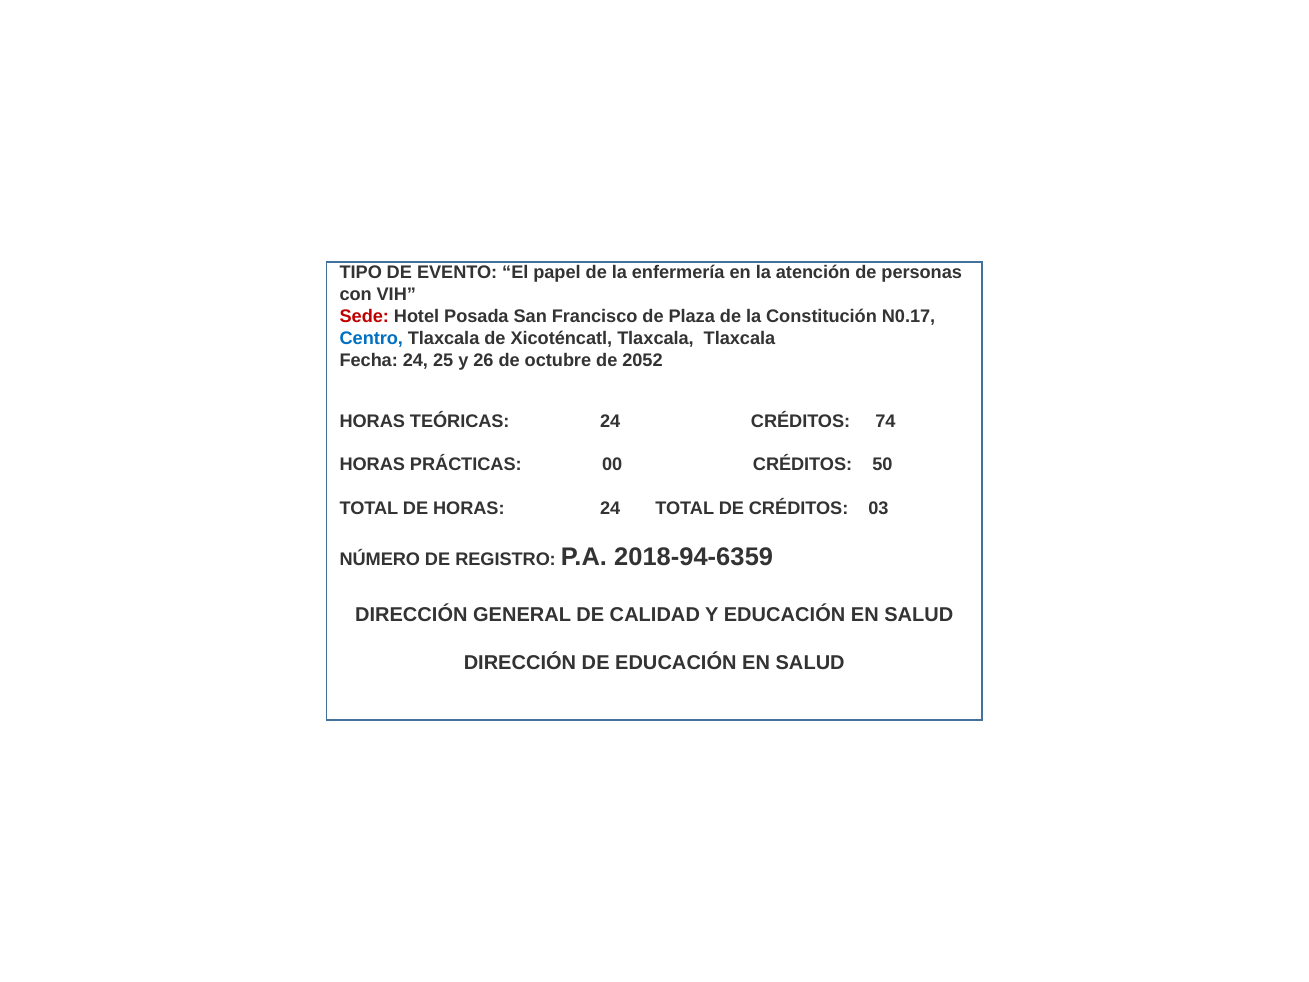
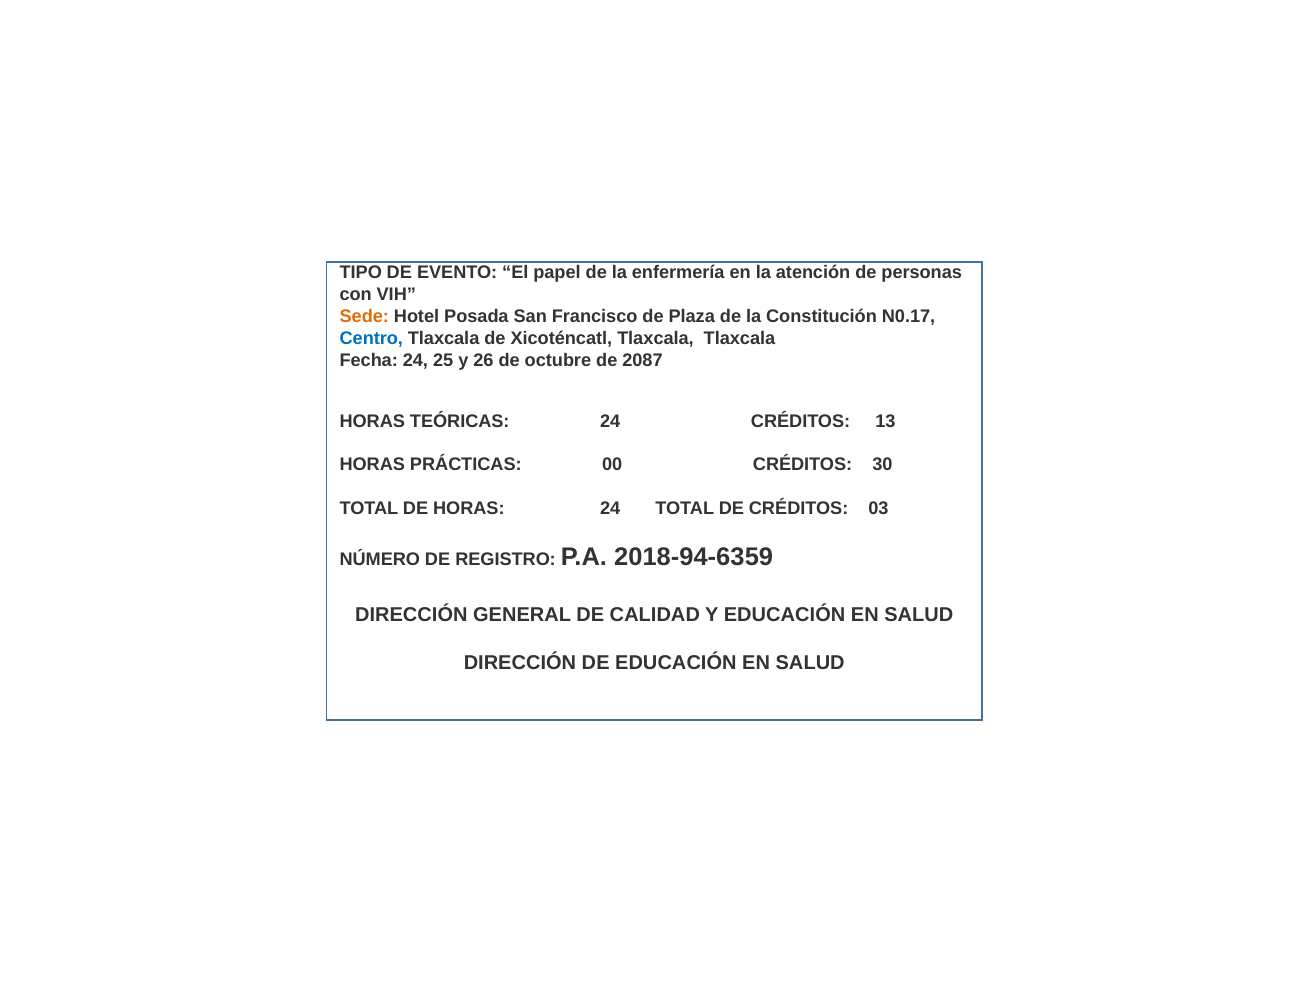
Sede colour: red -> orange
2052: 2052 -> 2087
74: 74 -> 13
50: 50 -> 30
